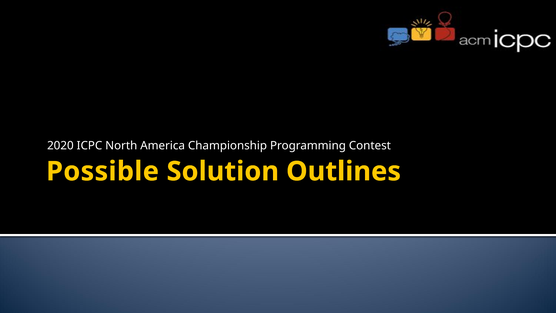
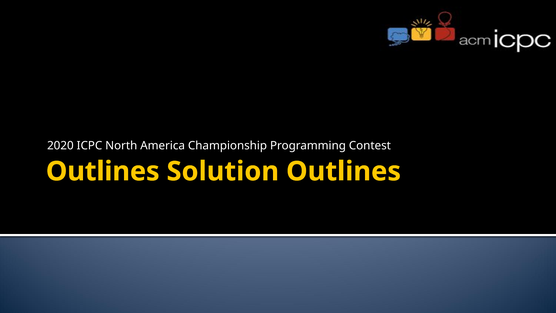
Possible at (103, 171): Possible -> Outlines
